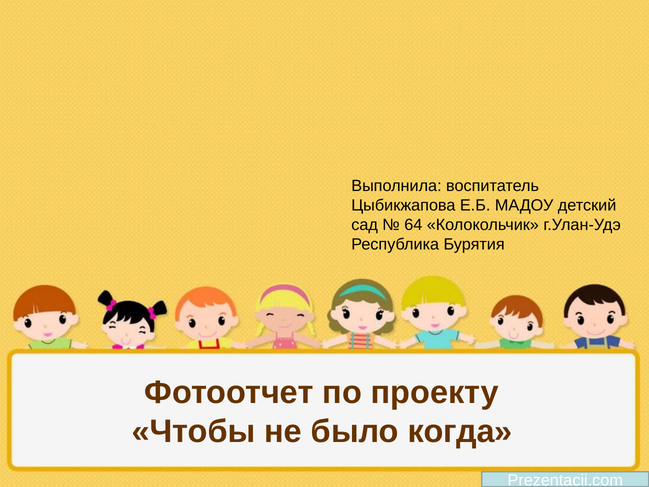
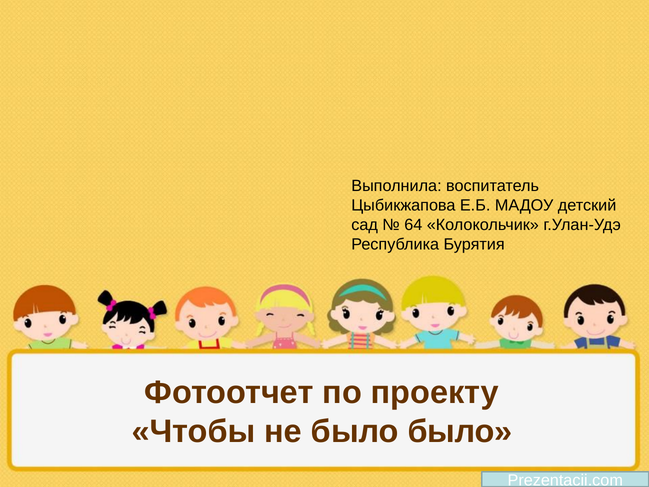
было когда: когда -> было
